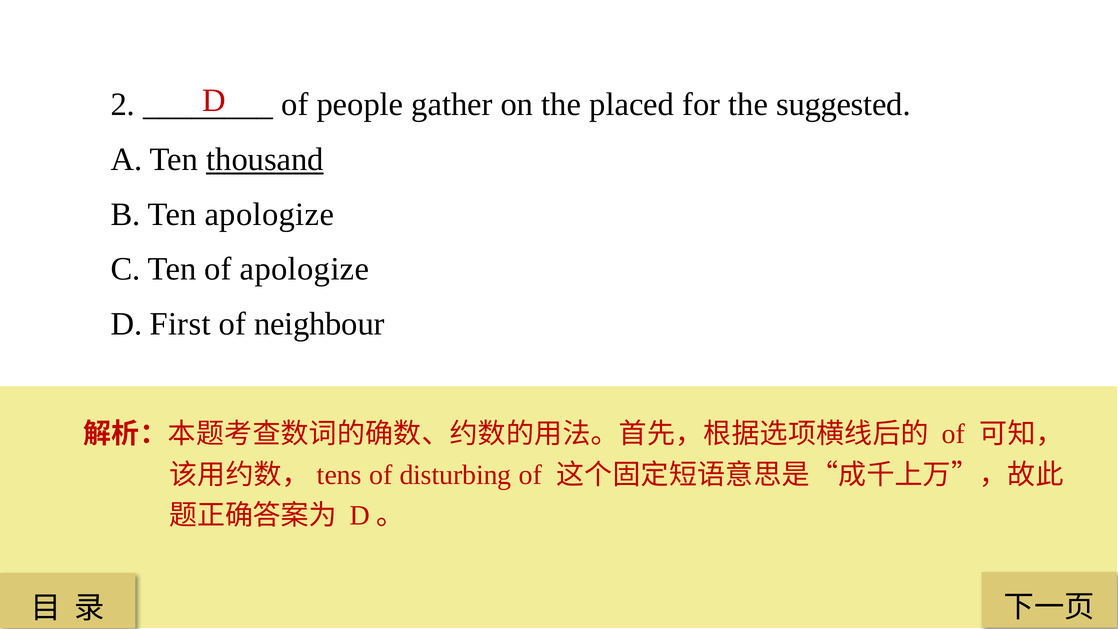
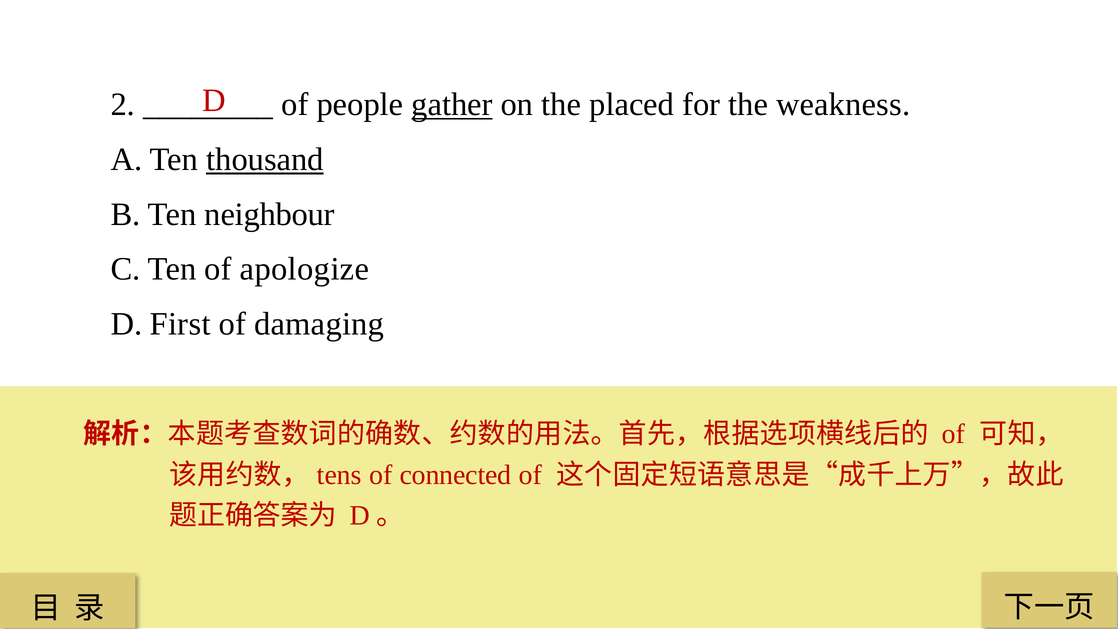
gather underline: none -> present
suggested: suggested -> weakness
Ten apologize: apologize -> neighbour
neighbour: neighbour -> damaging
disturbing: disturbing -> connected
